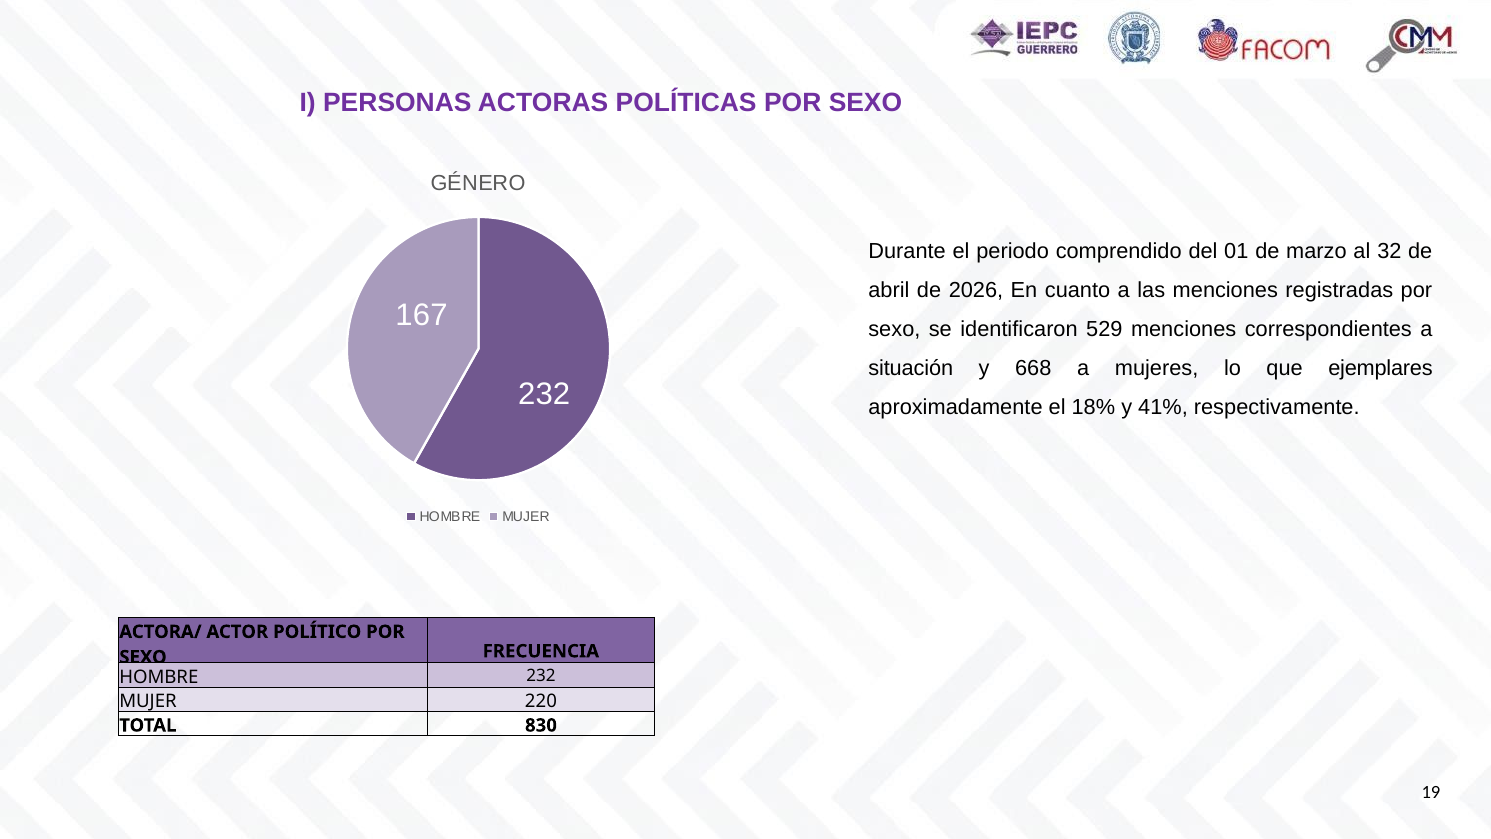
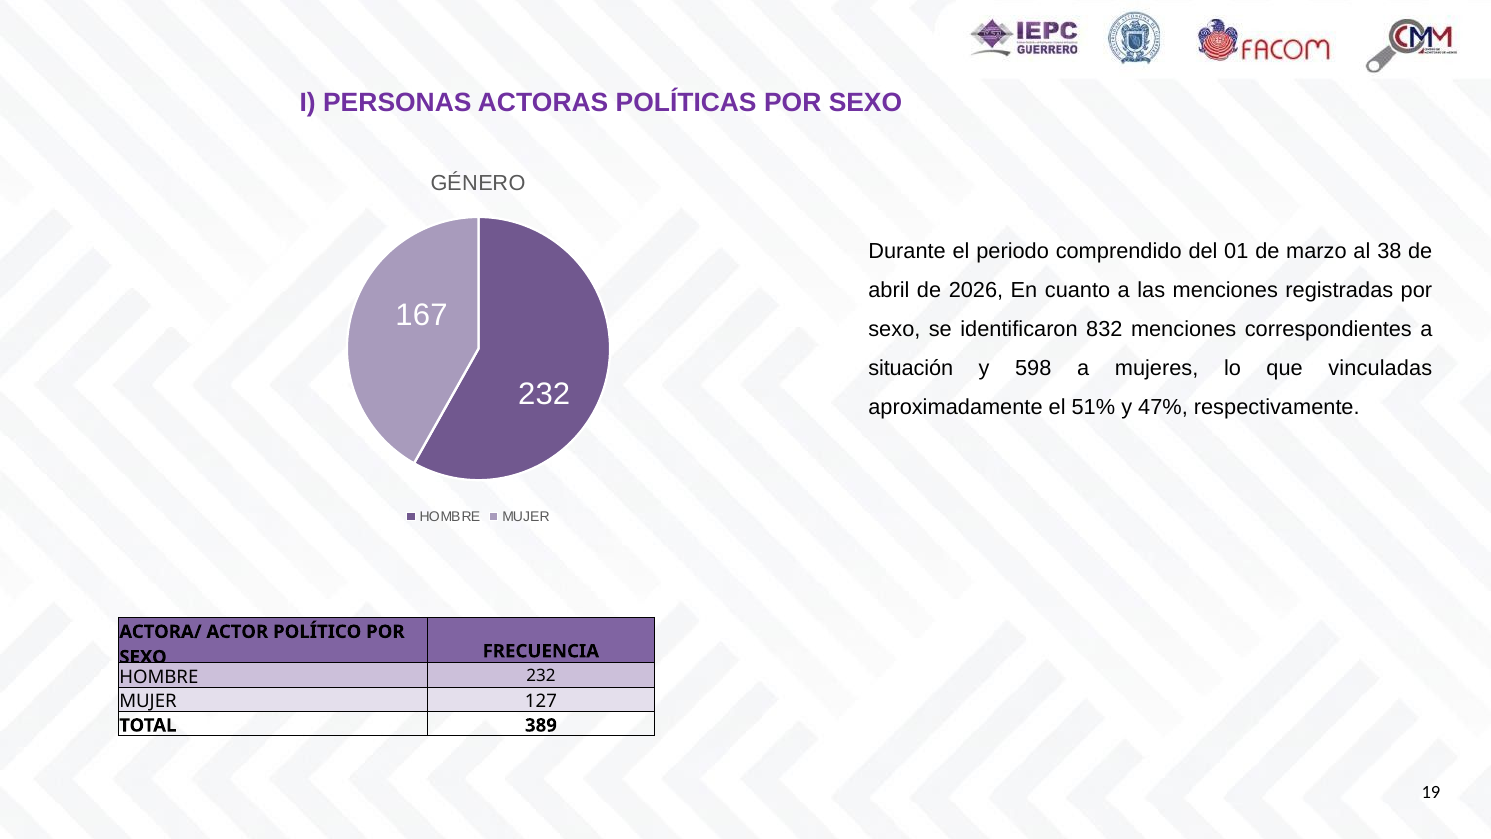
32: 32 -> 38
529: 529 -> 832
668: 668 -> 598
ejemplares: ejemplares -> vinculadas
18%: 18% -> 51%
41%: 41% -> 47%
220: 220 -> 127
830: 830 -> 389
